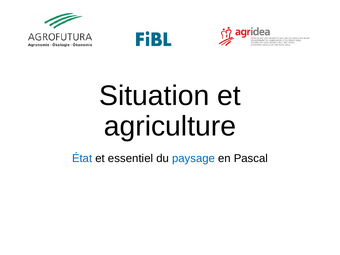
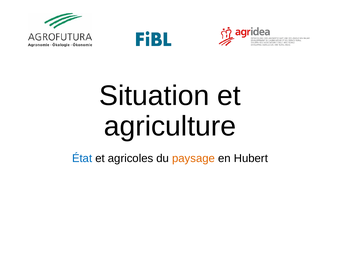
essentiel: essentiel -> agricoles
paysage colour: blue -> orange
Pascal: Pascal -> Hubert
